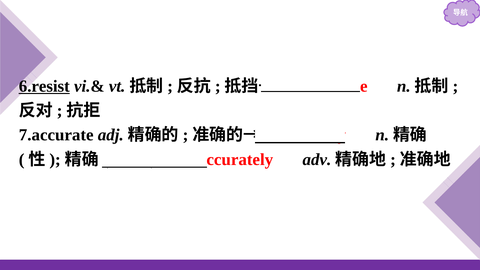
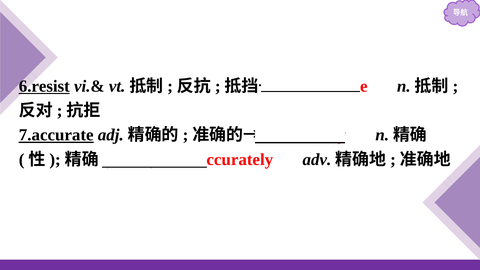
7.accurate underline: none -> present
